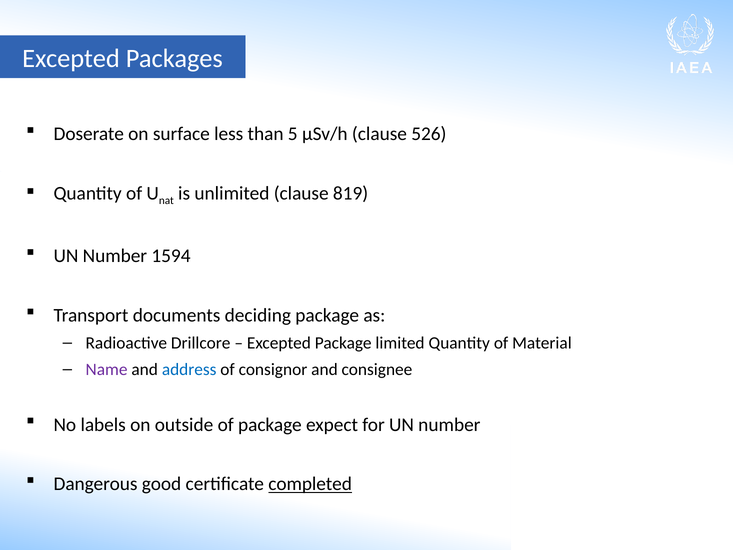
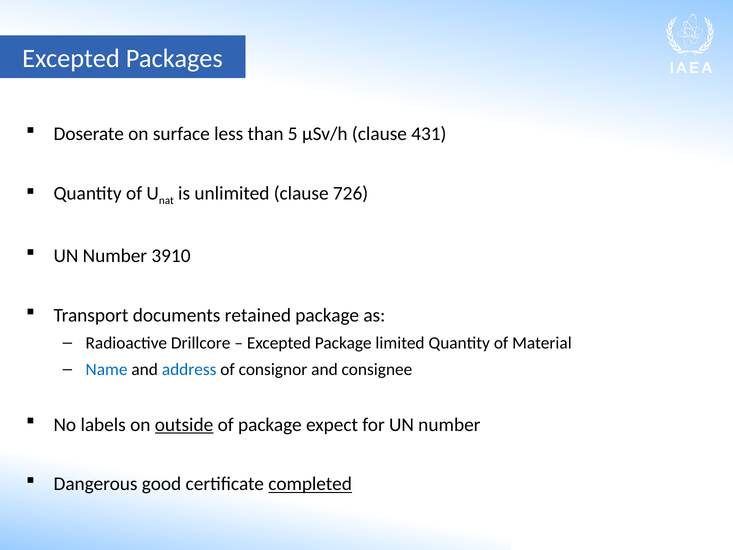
526: 526 -> 431
819: 819 -> 726
1594: 1594 -> 3910
deciding: deciding -> retained
Name colour: purple -> blue
outside underline: none -> present
